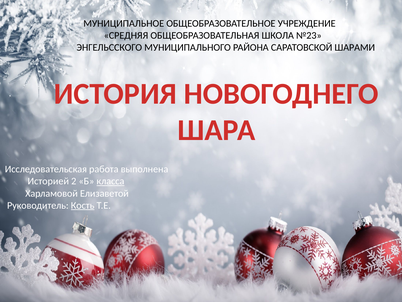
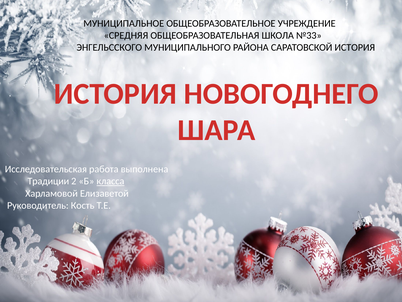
№23: №23 -> №33
САРАТОВСКОЙ ШАРАМИ: ШАРАМИ -> ИСТОРИЯ
Историей: Историей -> Традиции
Кость underline: present -> none
